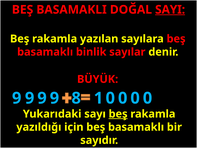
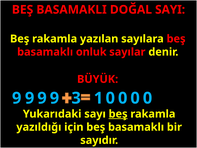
SAYI underline: present -> none
binlik: binlik -> onluk
8: 8 -> 3
